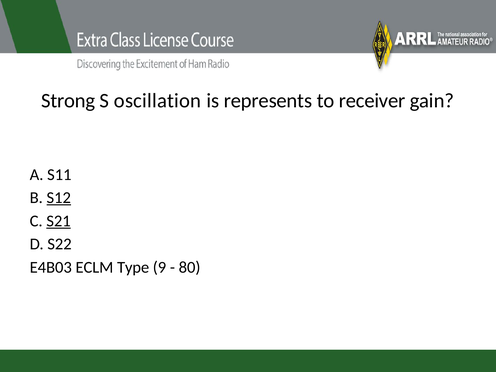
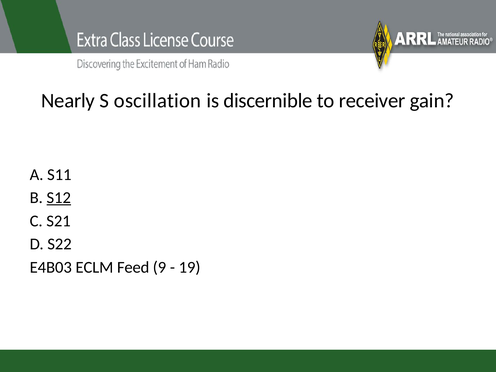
Strong: Strong -> Nearly
represents: represents -> discernible
S21 underline: present -> none
Type: Type -> Feed
80: 80 -> 19
